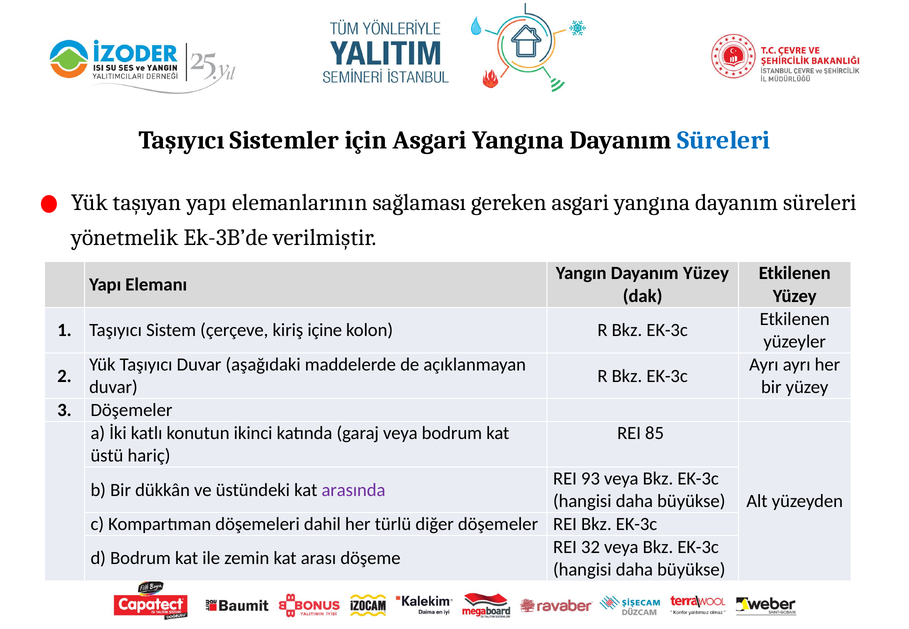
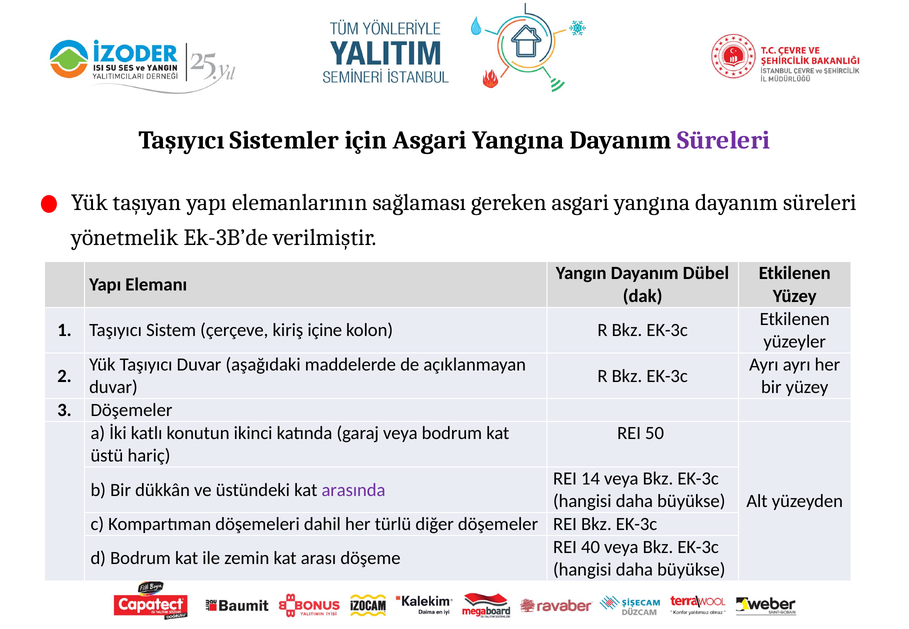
Süreleri at (724, 140) colour: blue -> purple
Dayanım Yüzey: Yüzey -> Dübel
85: 85 -> 50
93: 93 -> 14
32: 32 -> 40
